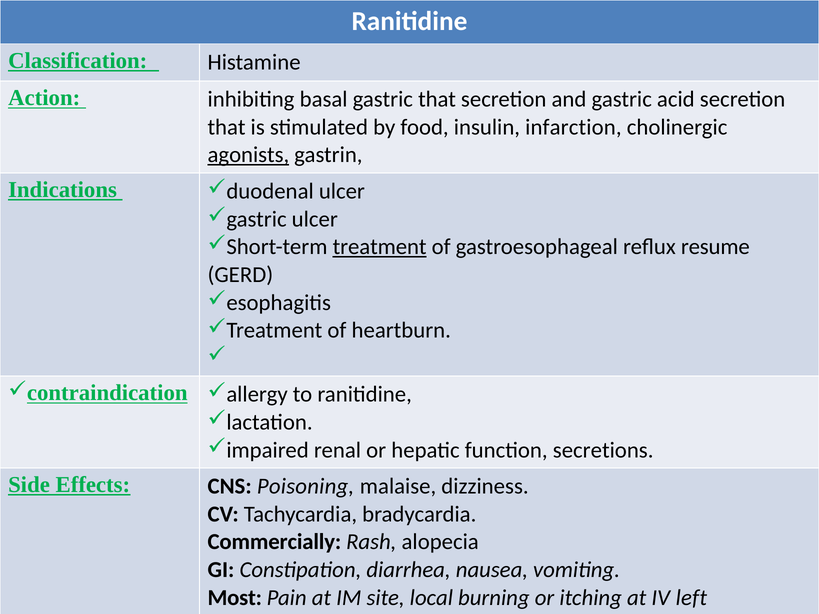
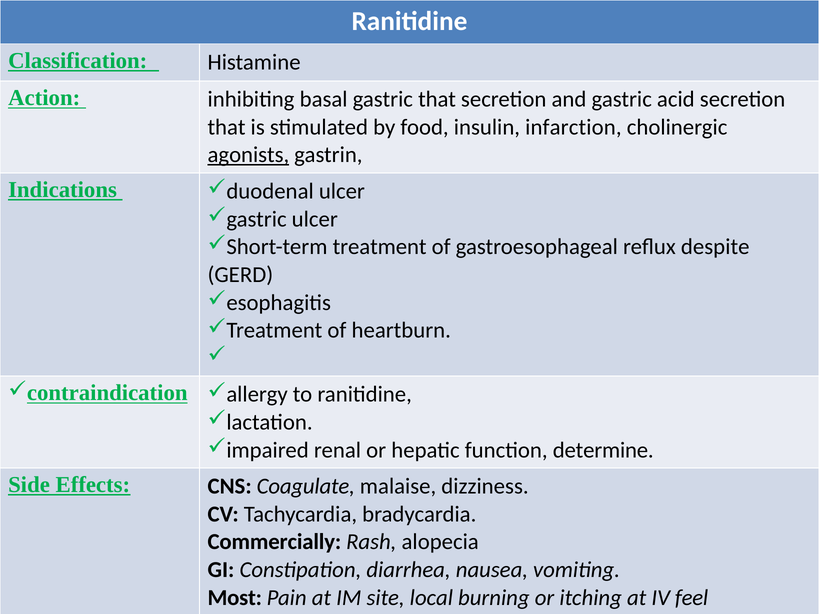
treatment underline: present -> none
resume: resume -> despite
secretions: secretions -> determine
Poisoning: Poisoning -> Coagulate
left: left -> feel
